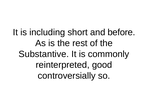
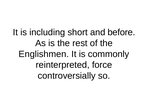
Substantive: Substantive -> Englishmen
good: good -> force
